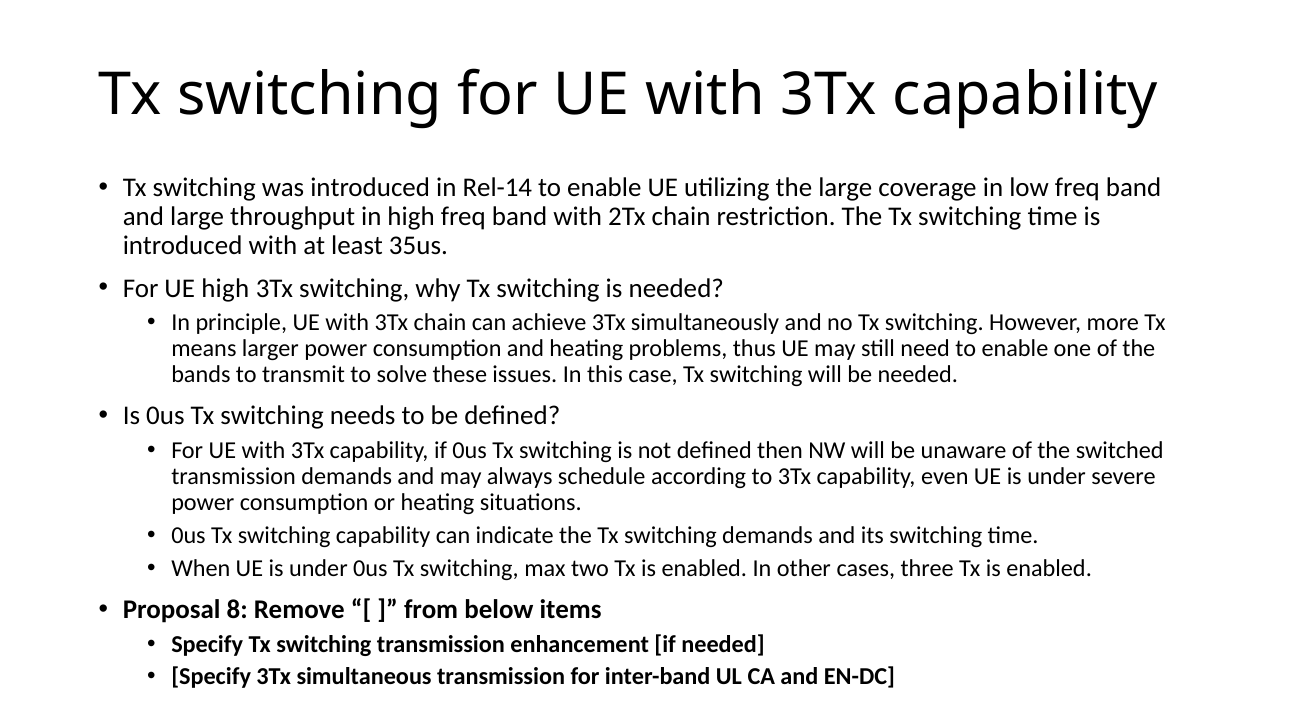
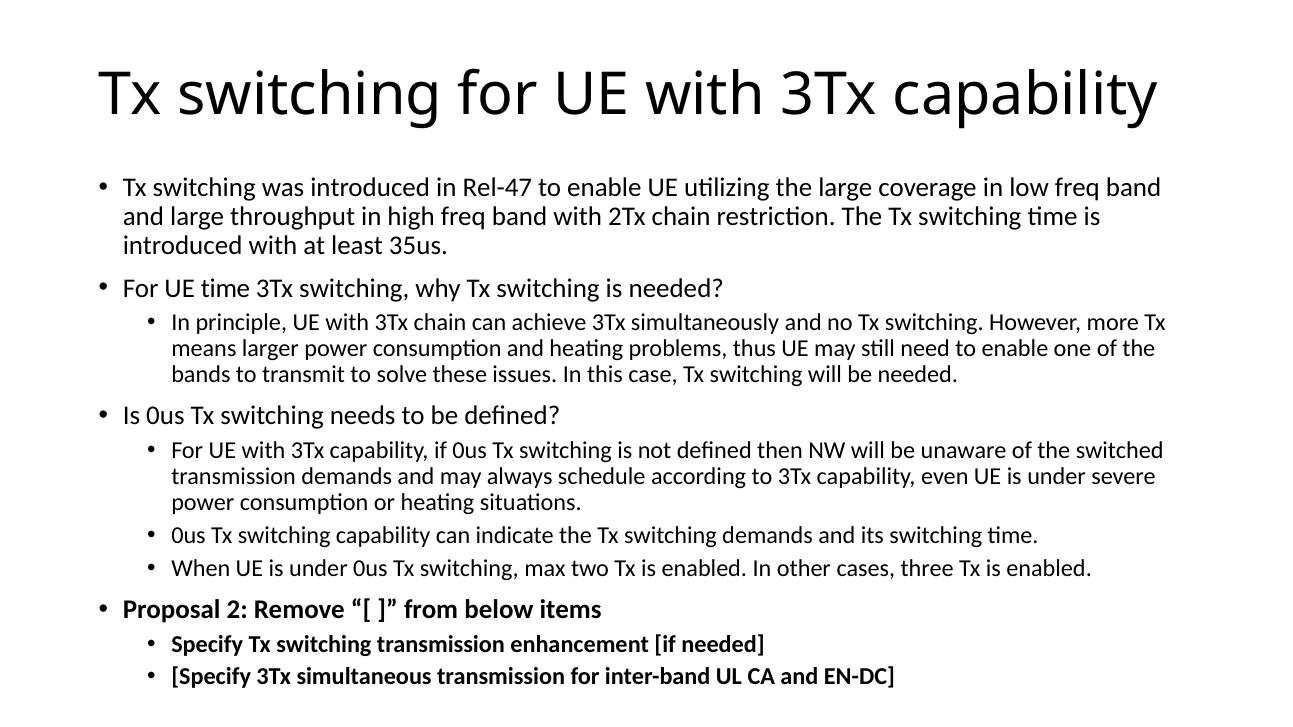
Rel-14: Rel-14 -> Rel-47
UE high: high -> time
8: 8 -> 2
